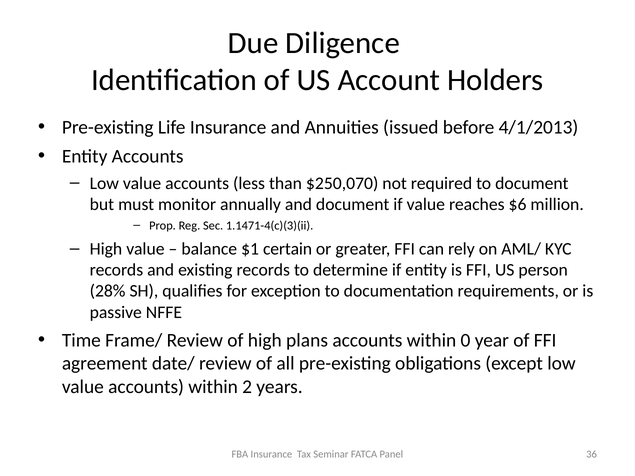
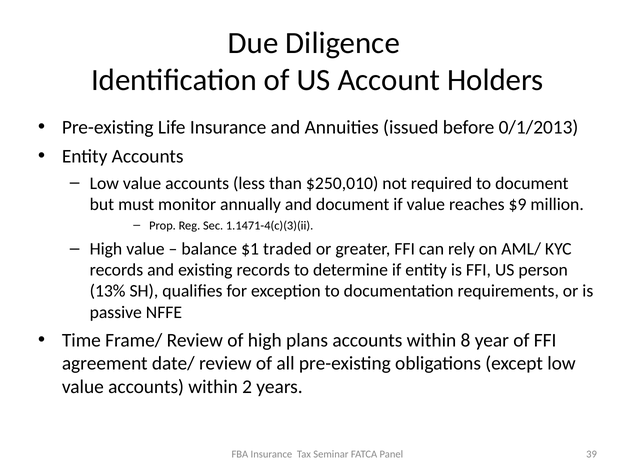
4/1/2013: 4/1/2013 -> 0/1/2013
$250,070: $250,070 -> $250,010
$6: $6 -> $9
certain: certain -> traded
28%: 28% -> 13%
0: 0 -> 8
36: 36 -> 39
